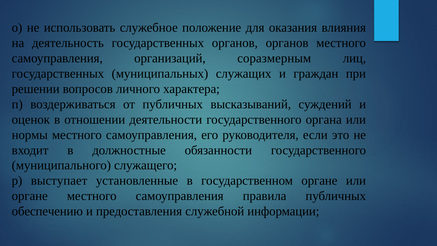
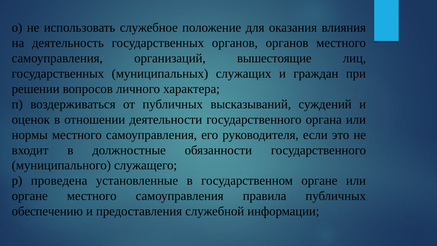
соразмерным: соразмерным -> вышестоящие
выступает: выступает -> проведена
